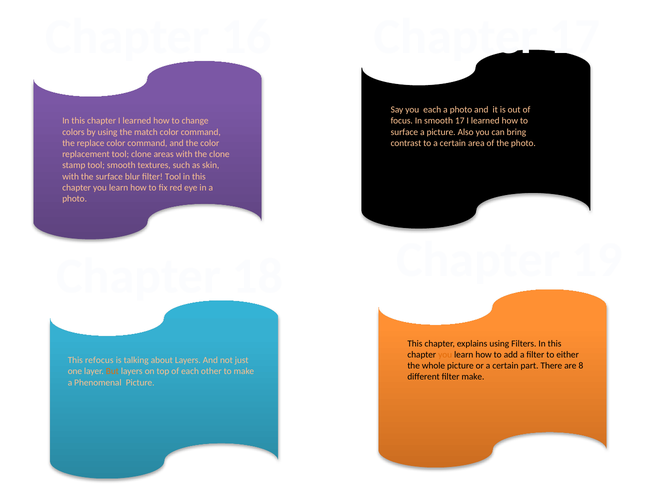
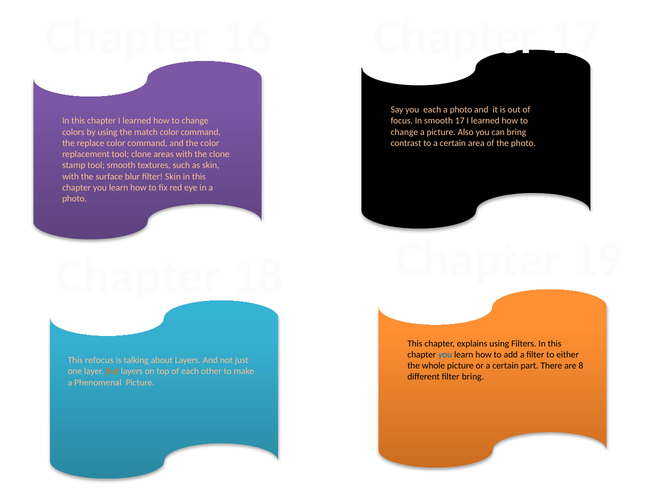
surface at (404, 132): surface -> change
filter Tool: Tool -> Skin
you at (445, 355) colour: orange -> blue
filter make: make -> bring
